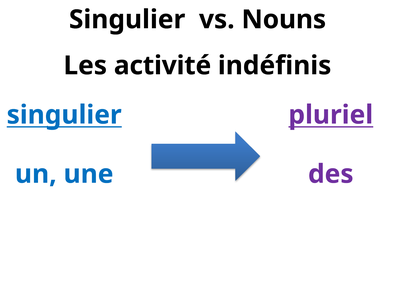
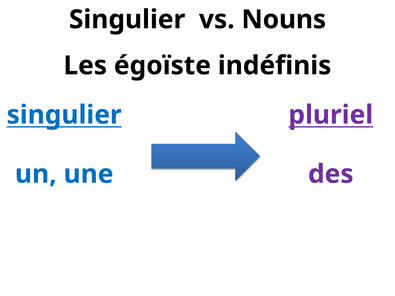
activité: activité -> égoïste
